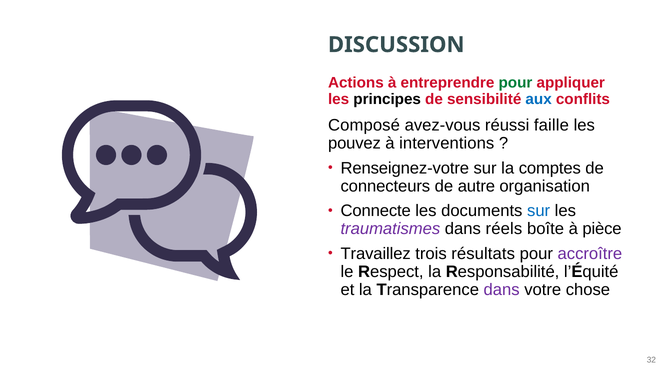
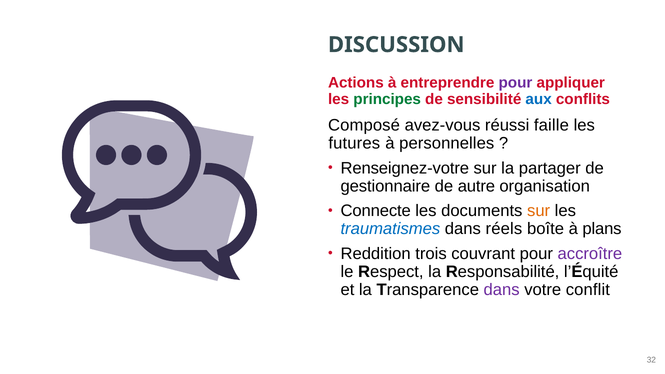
pour at (515, 83) colour: green -> purple
principes colour: black -> green
pouvez: pouvez -> futures
interventions: interventions -> personnelles
comptes: comptes -> partager
connecteurs: connecteurs -> gestionnaire
sur at (539, 211) colour: blue -> orange
traumatismes colour: purple -> blue
pièce: pièce -> plans
Travaillez: Travaillez -> Reddition
résultats: résultats -> couvrant
chose: chose -> conflit
